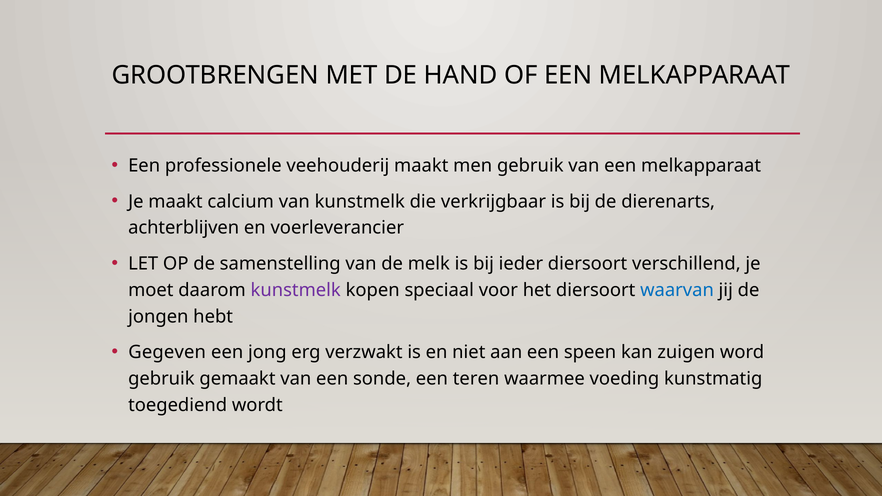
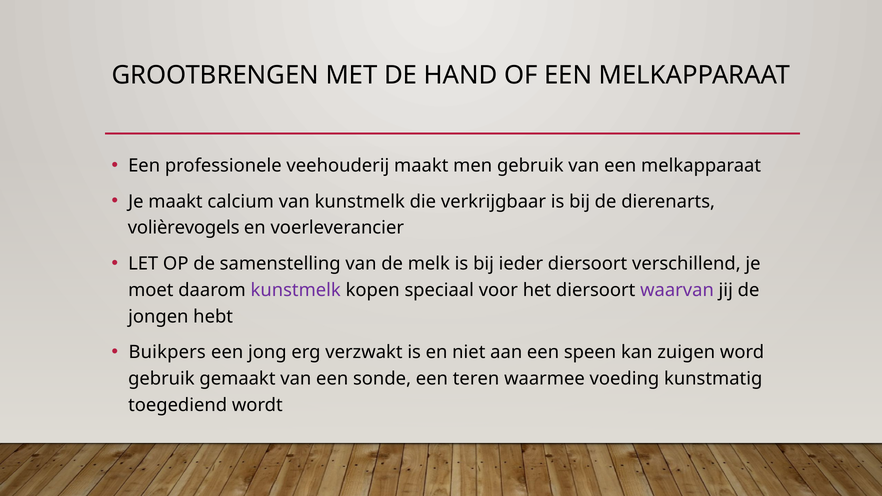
achterblijven: achterblijven -> volièrevogels
waarvan colour: blue -> purple
Gegeven: Gegeven -> Buikpers
